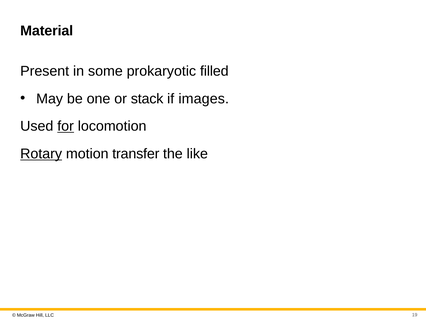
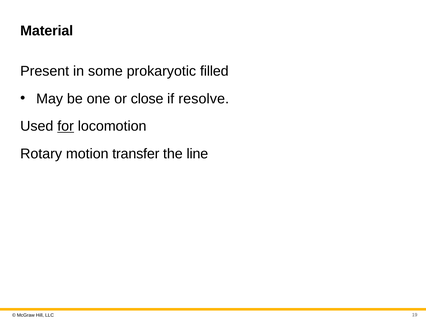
stack: stack -> close
images: images -> resolve
Rotary underline: present -> none
like: like -> line
